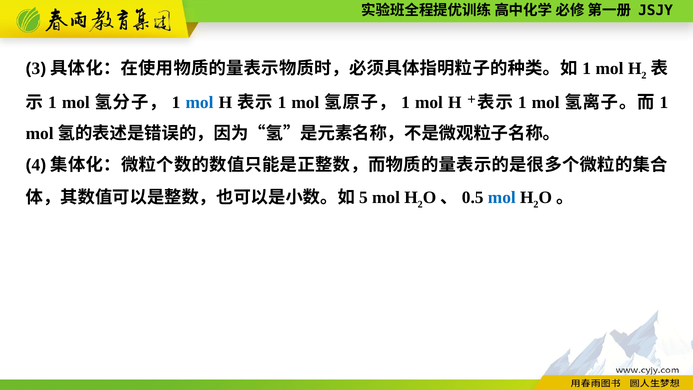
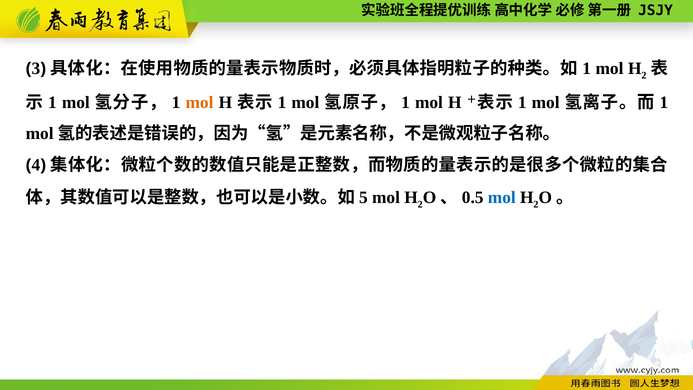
mol at (200, 103) colour: blue -> orange
